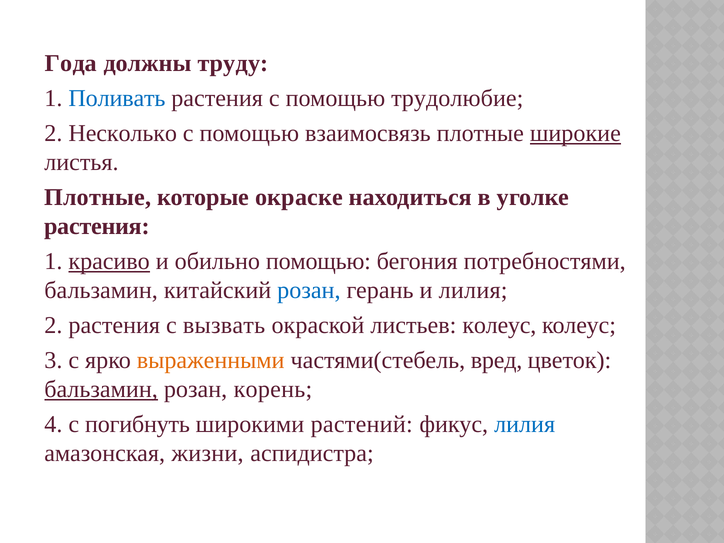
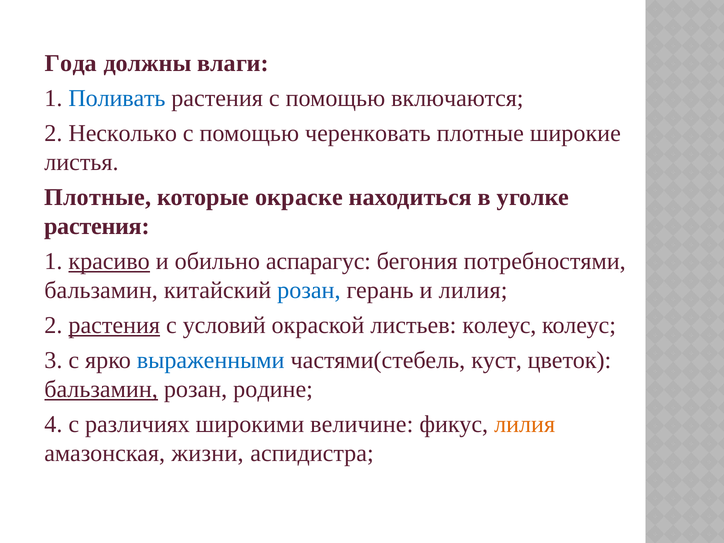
труду: труду -> влаги
трудолюбие: трудолюбие -> включаются
взаимосвязь: взаимосвязь -> черенковать
широкие underline: present -> none
обильно помощью: помощью -> аспарагус
растения at (114, 325) underline: none -> present
вызвать: вызвать -> условий
выраженными colour: orange -> blue
вред: вред -> куст
корень: корень -> родине
погибнуть: погибнуть -> различиях
растений: растений -> величине
лилия at (525, 424) colour: blue -> orange
